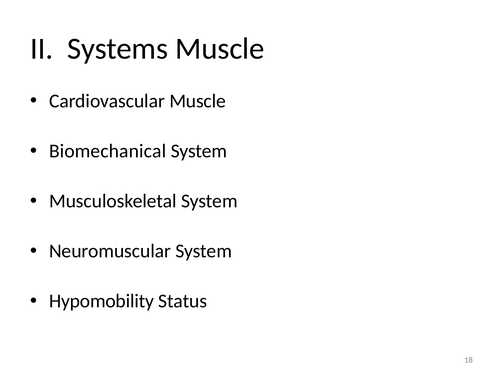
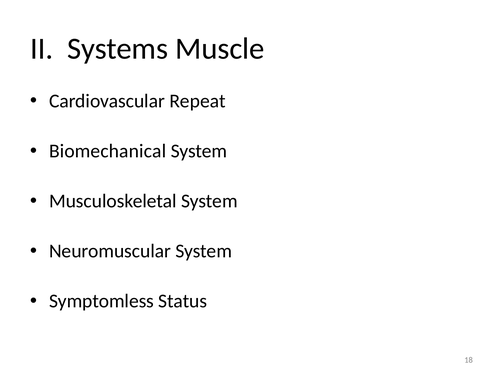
Cardiovascular Muscle: Muscle -> Repeat
Hypomobility: Hypomobility -> Symptomless
